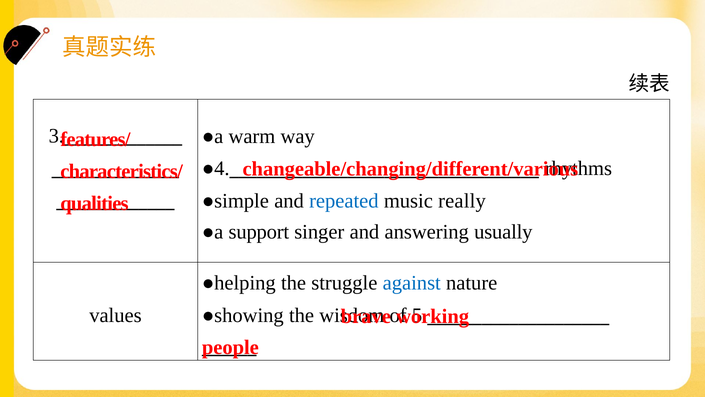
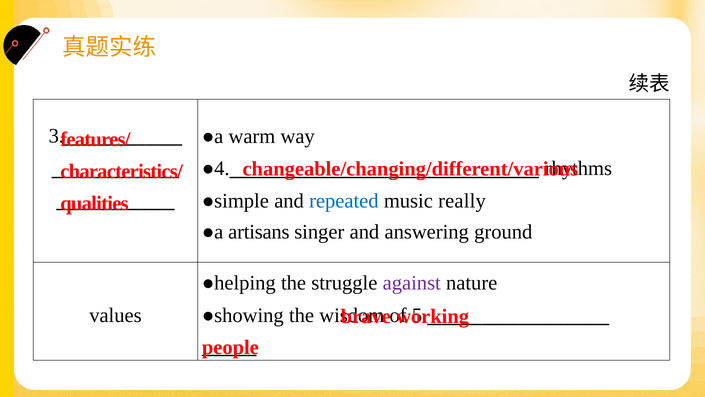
support: support -> artisans
usually: usually -> ground
against colour: blue -> purple
